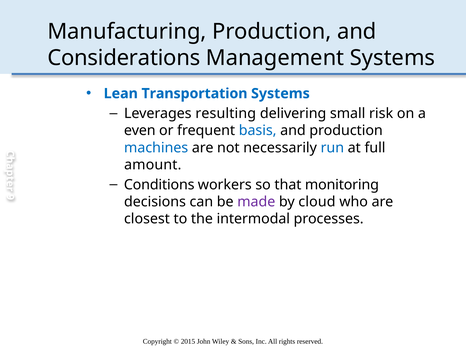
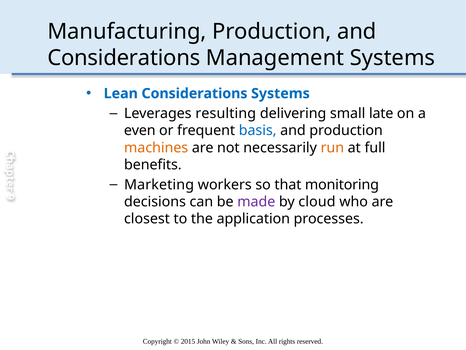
Lean Transportation: Transportation -> Considerations
risk: risk -> late
machines colour: blue -> orange
run colour: blue -> orange
amount: amount -> benefits
Conditions: Conditions -> Marketing
intermodal: intermodal -> application
